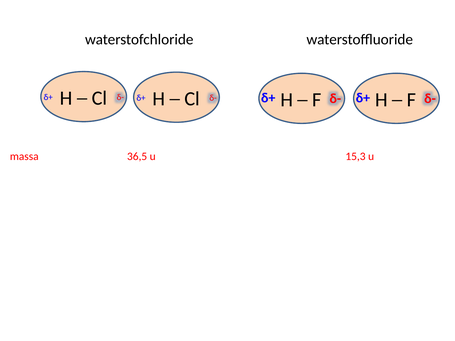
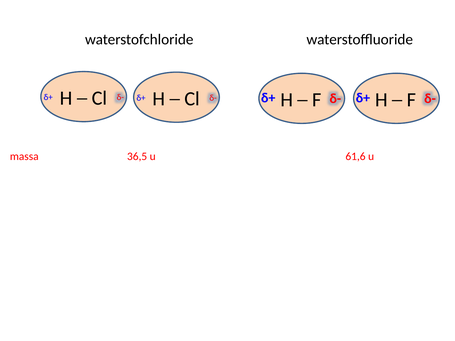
15,3: 15,3 -> 61,6
